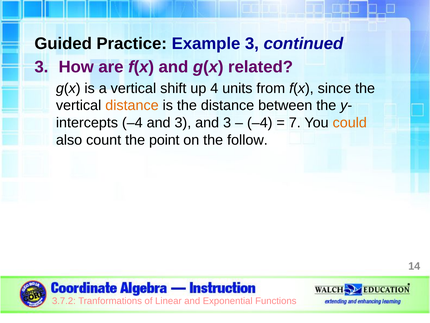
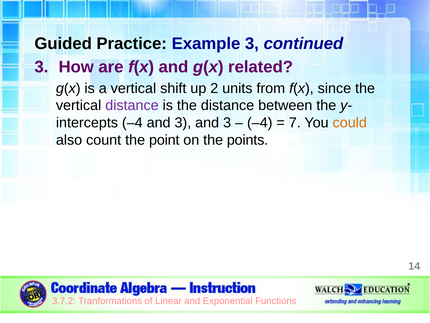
4: 4 -> 2
distance at (132, 105) colour: orange -> purple
follow: follow -> points
